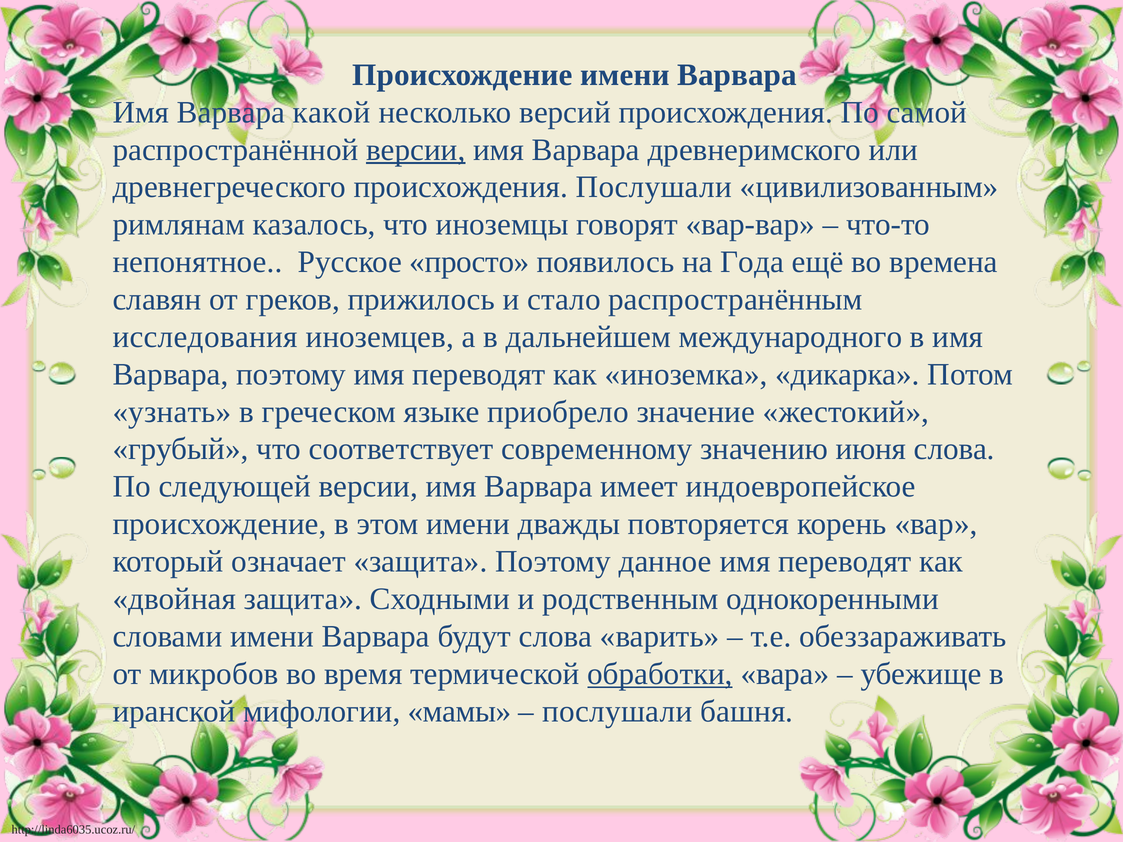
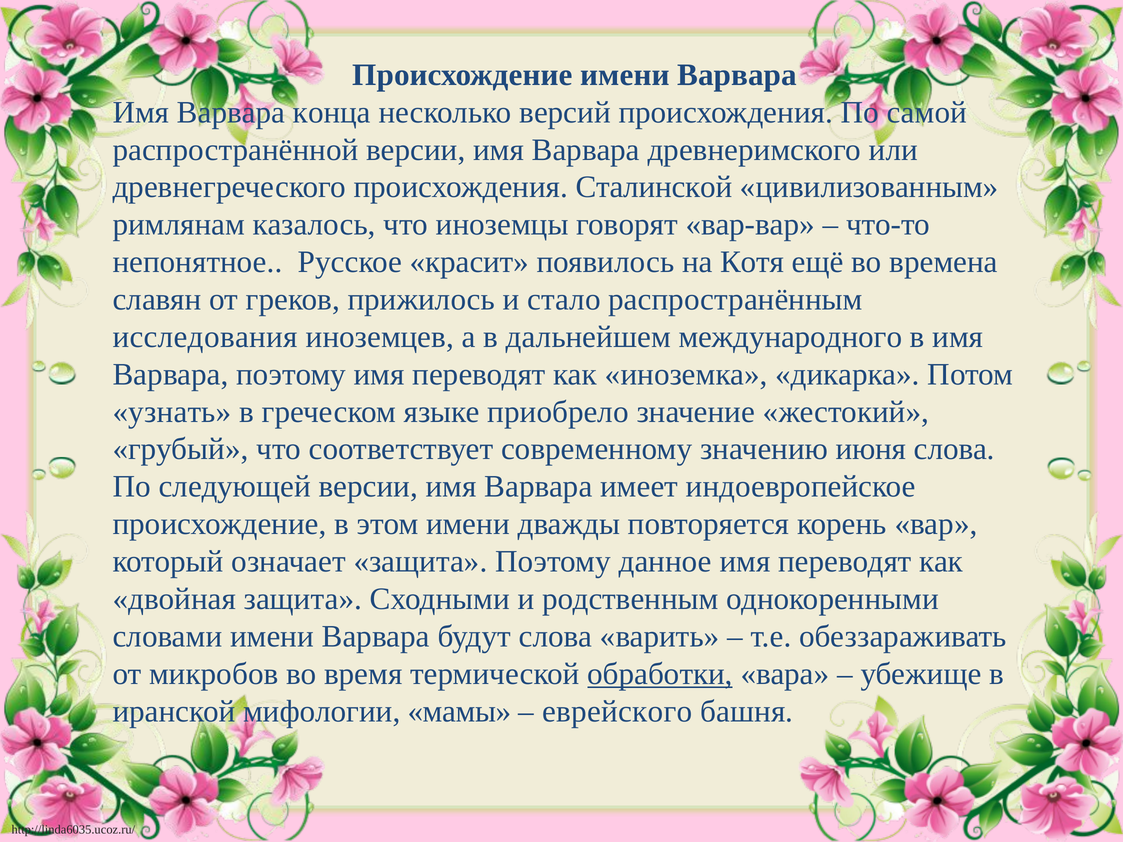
какой: какой -> конца
версии at (416, 150) underline: present -> none
происхождения Послушали: Послушали -> Сталинской
просто: просто -> красит
Года: Года -> Котя
послушали at (617, 711): послушали -> еврейского
